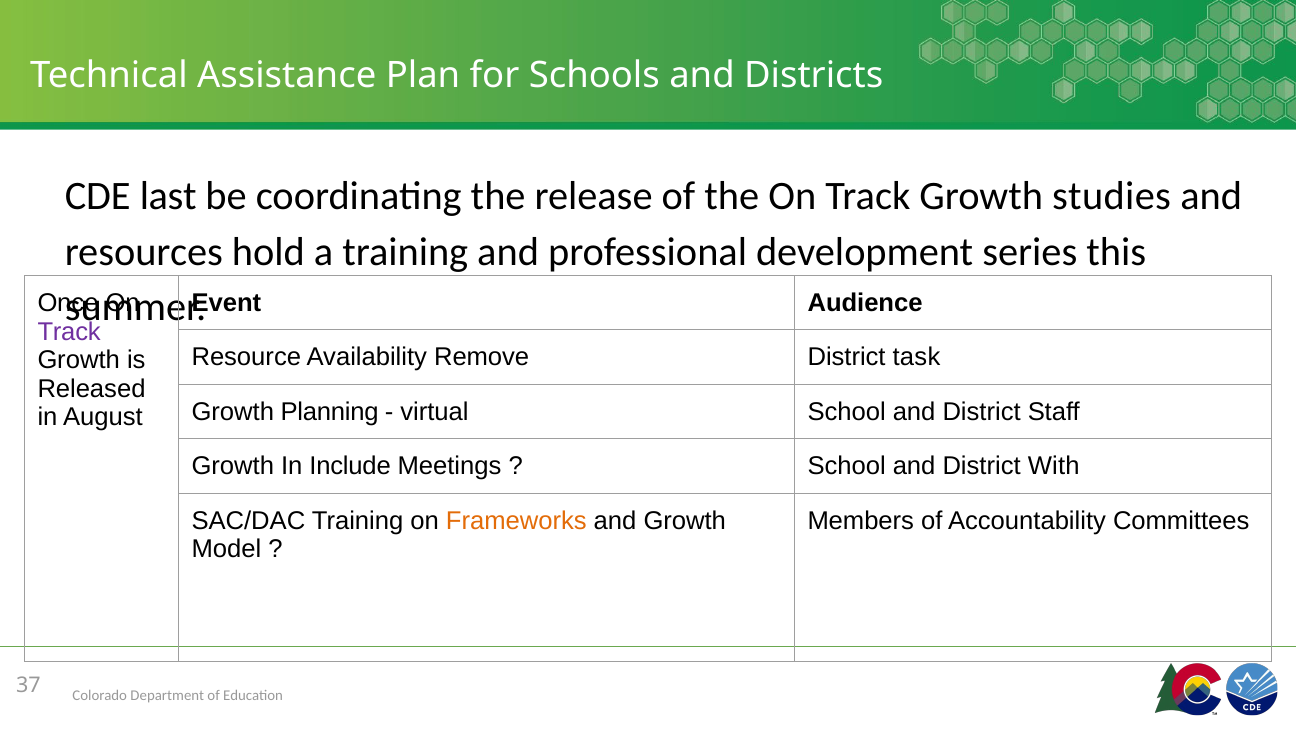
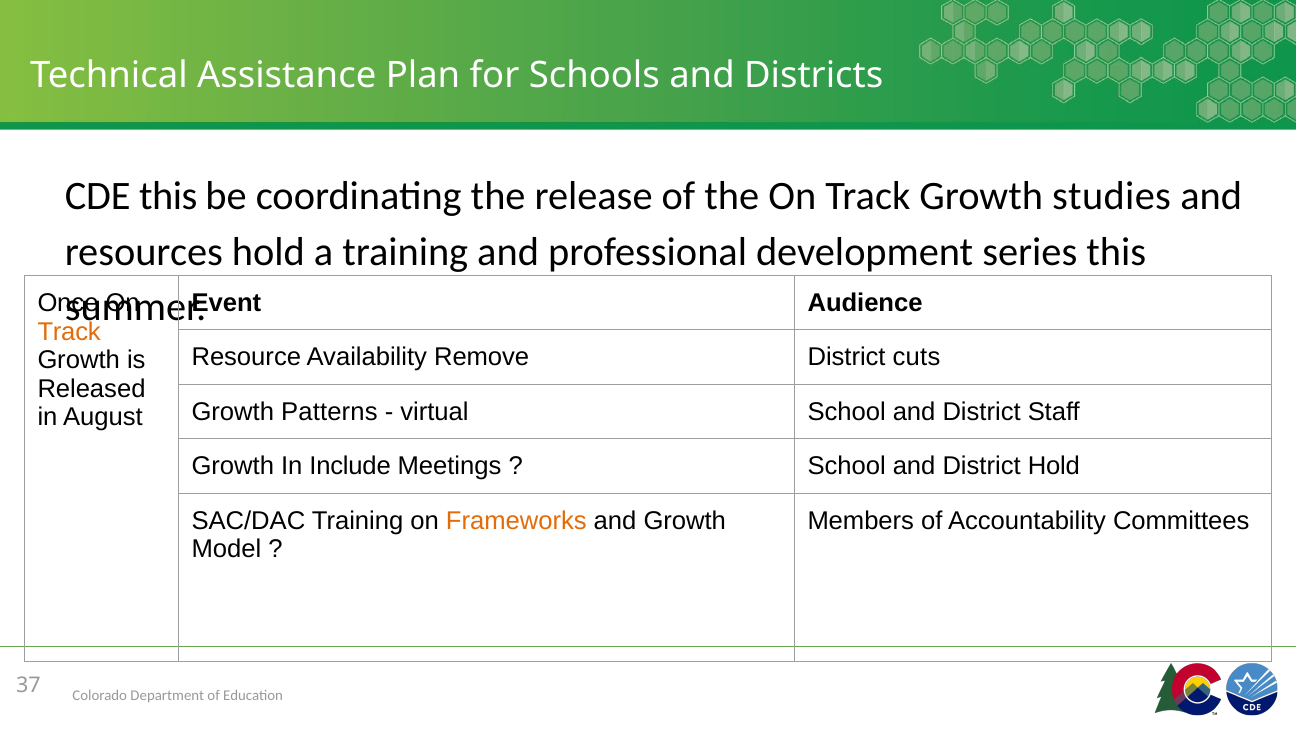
CDE last: last -> this
Track at (69, 332) colour: purple -> orange
task: task -> cuts
Planning: Planning -> Patterns
District With: With -> Hold
